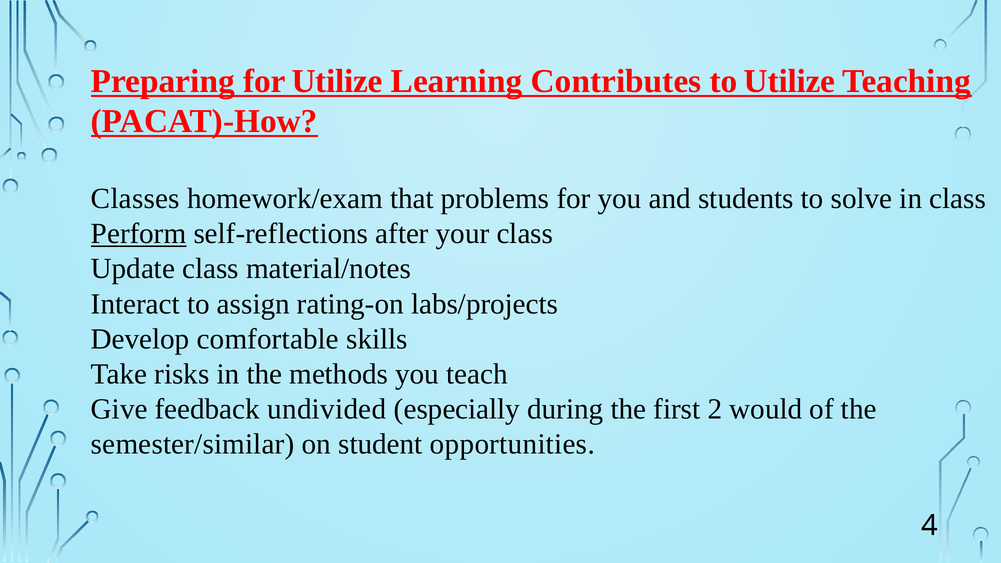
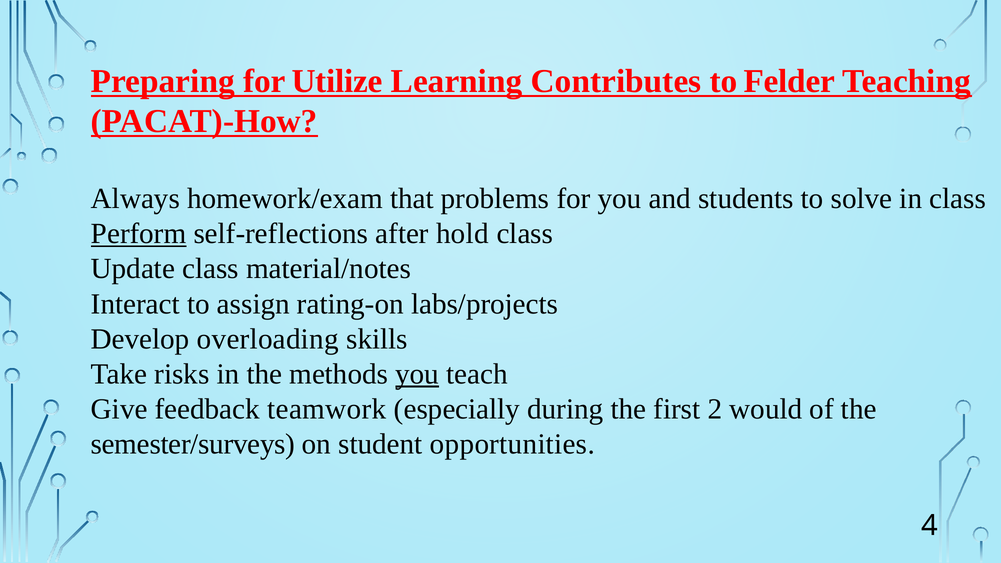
to Utilize: Utilize -> Felder
Classes: Classes -> Always
your: your -> hold
comfortable: comfortable -> overloading
you at (417, 374) underline: none -> present
undivided: undivided -> teamwork
semester/similar: semester/similar -> semester/surveys
